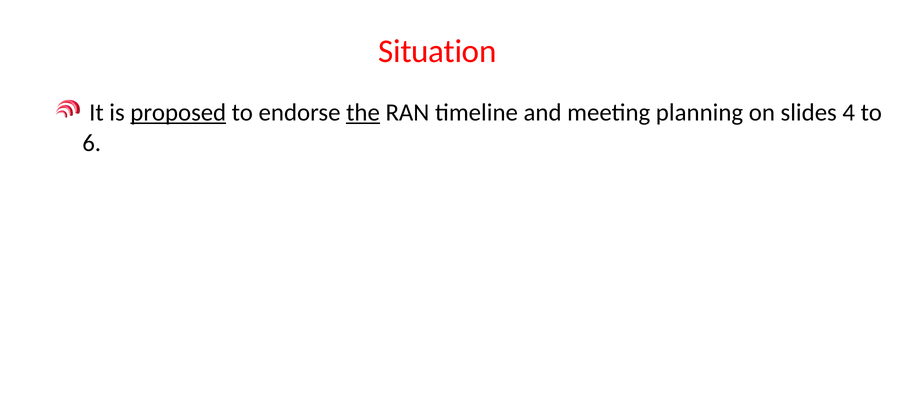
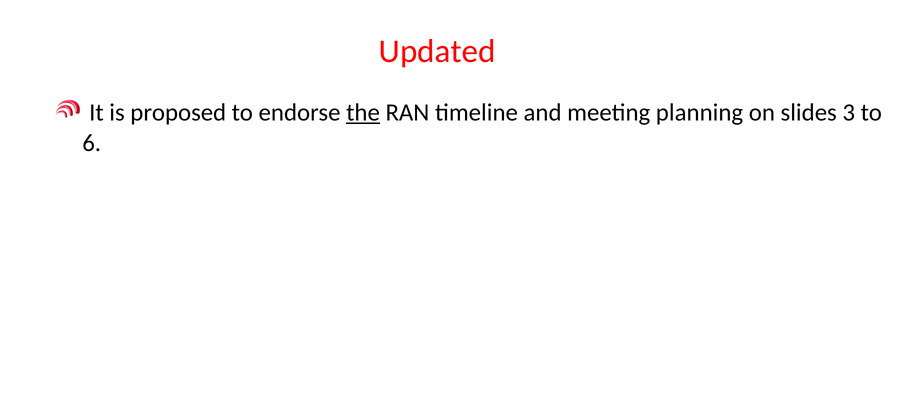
Situation: Situation -> Updated
proposed underline: present -> none
4: 4 -> 3
